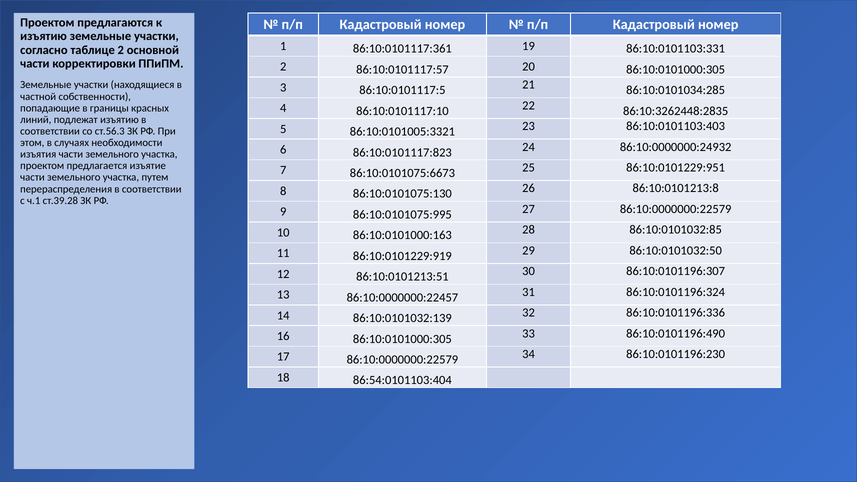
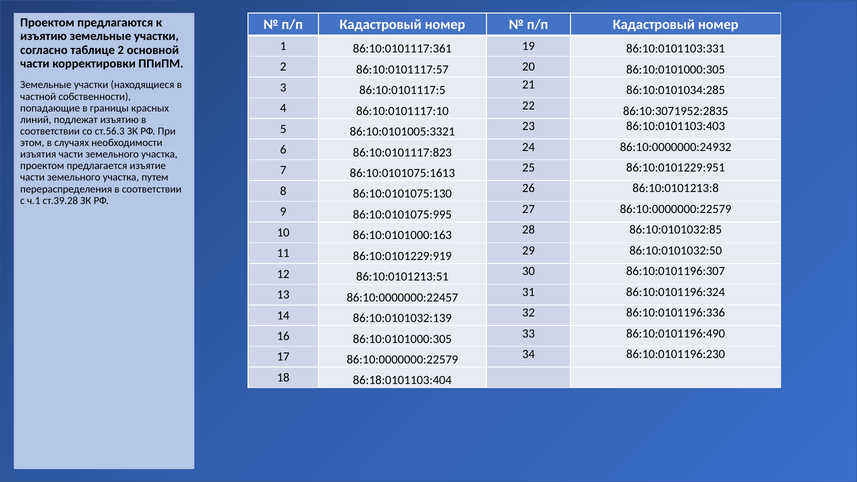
86:10:3262448:2835: 86:10:3262448:2835 -> 86:10:3071952:2835
86:10:0101075:6673: 86:10:0101075:6673 -> 86:10:0101075:1613
86:54:0101103:404: 86:54:0101103:404 -> 86:18:0101103:404
